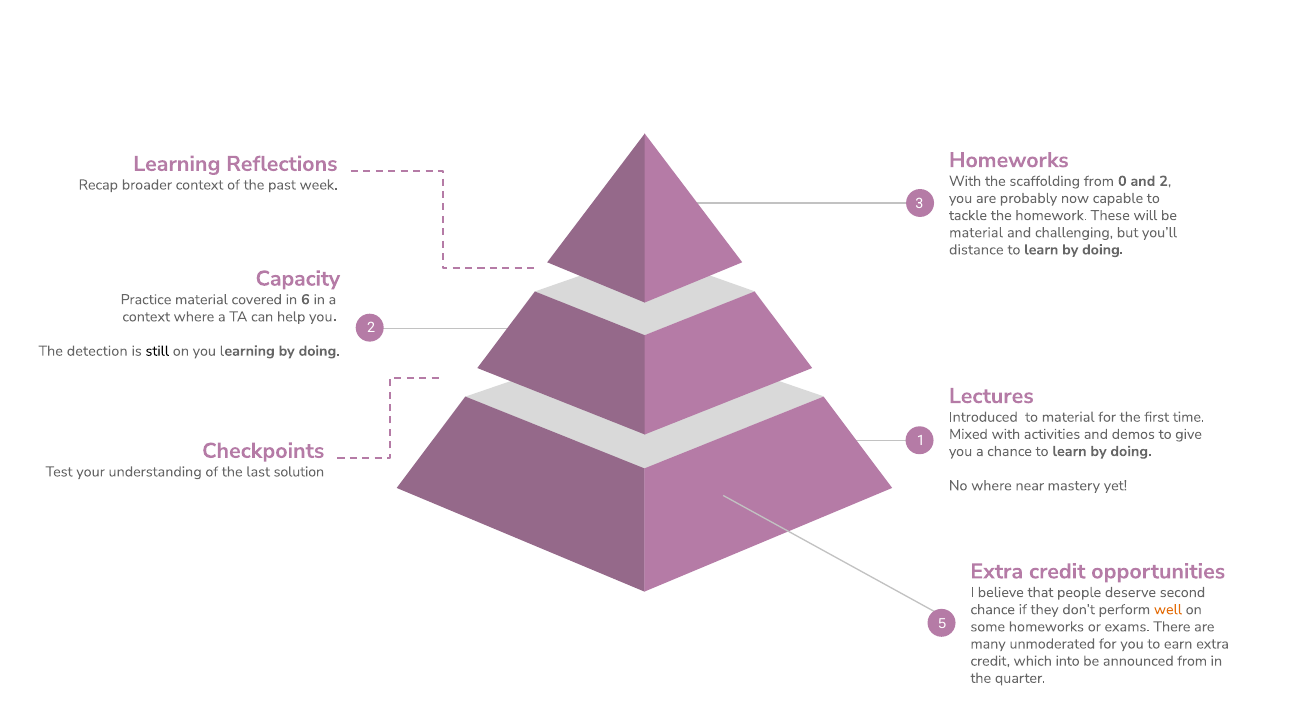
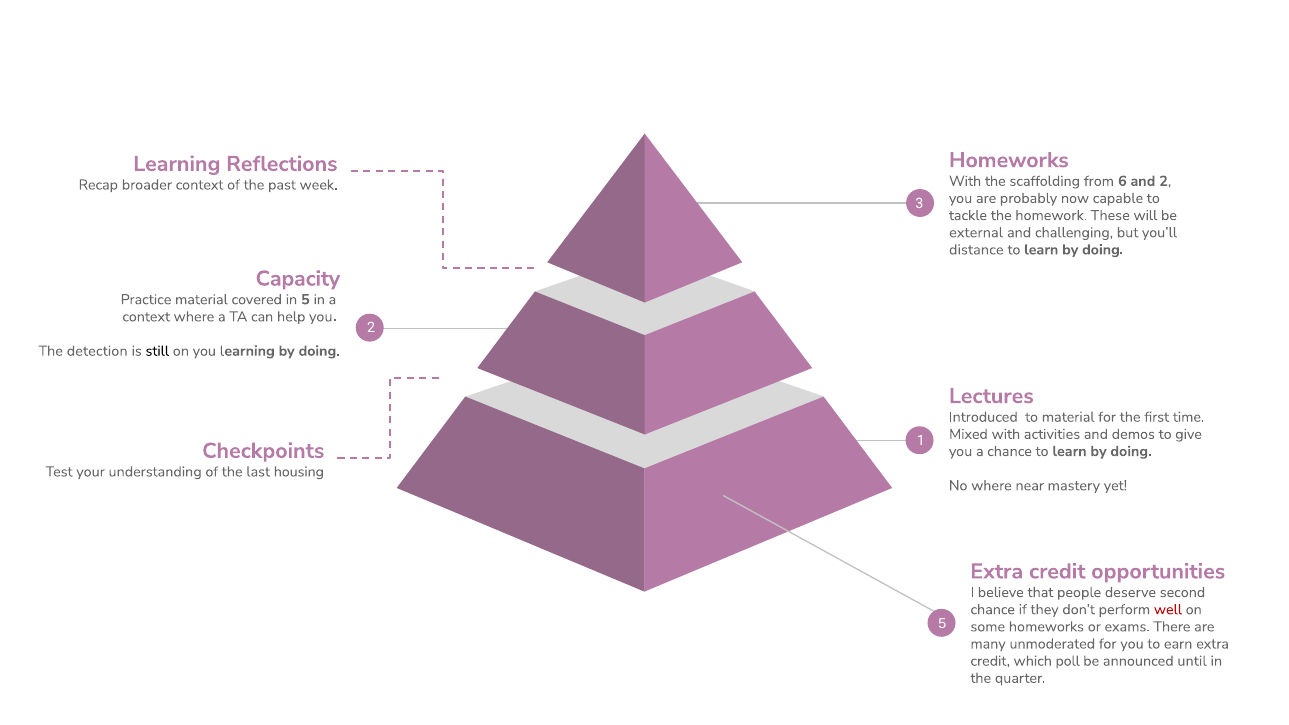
0: 0 -> 6
material at (976, 233): material -> external
in 6: 6 -> 5
solution: solution -> housing
well colour: orange -> red
into: into -> poll
announced from: from -> until
